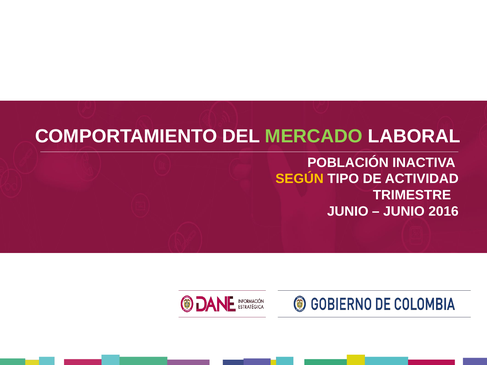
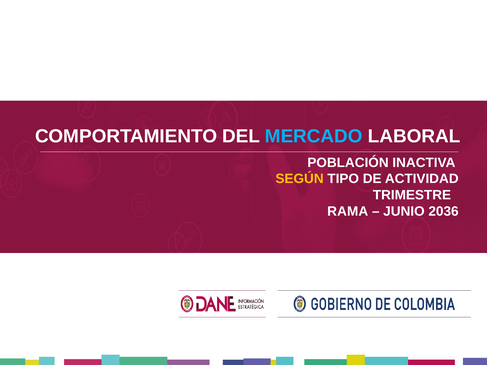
MERCADO colour: light green -> light blue
JUNIO at (348, 211): JUNIO -> RAMA
2016: 2016 -> 2036
